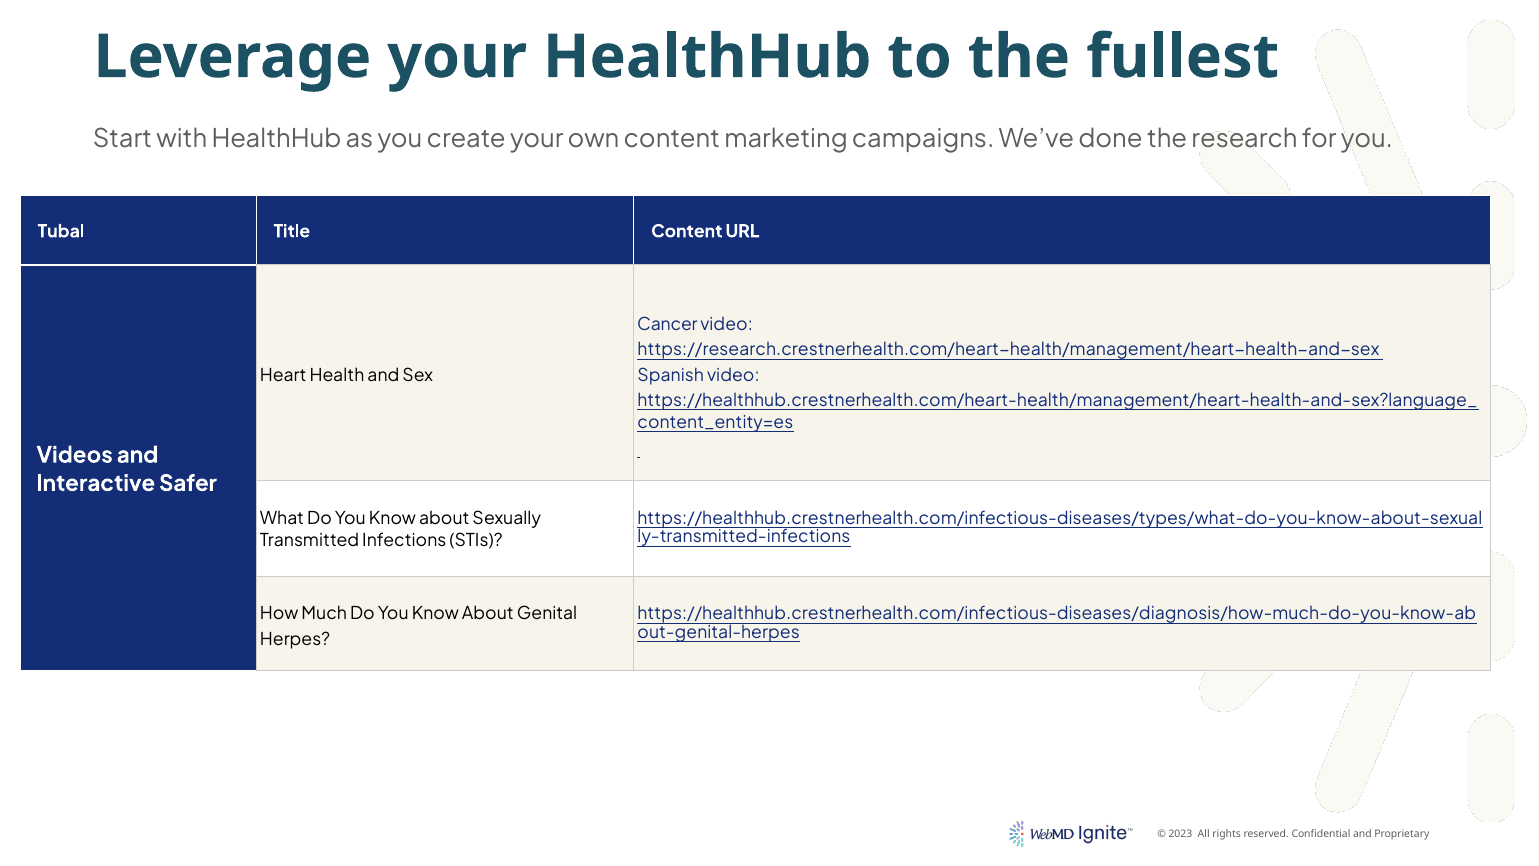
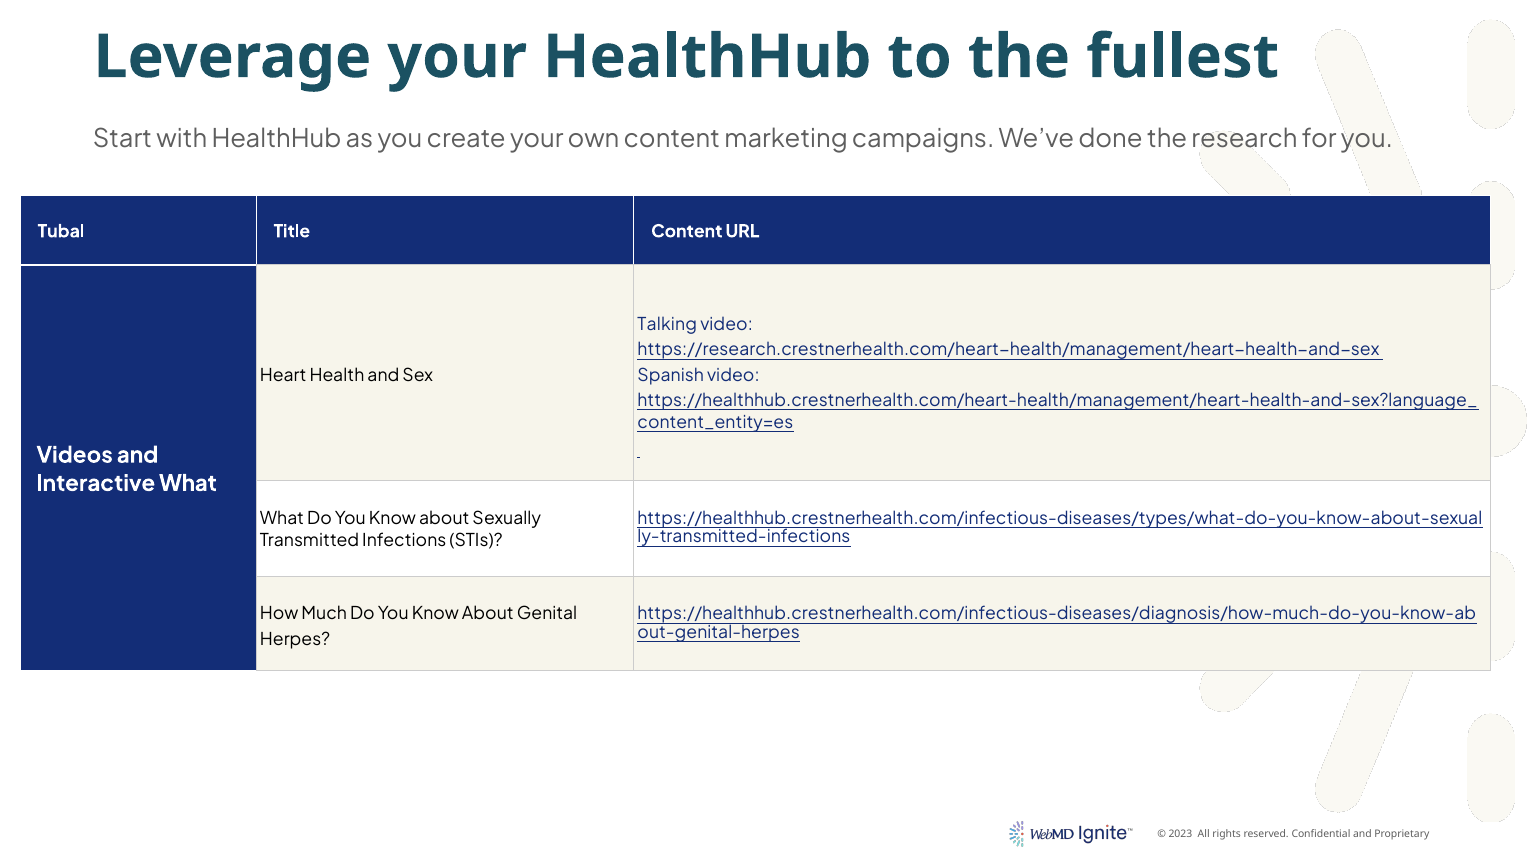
Cancer: Cancer -> Talking
Interactive Safer: Safer -> What
